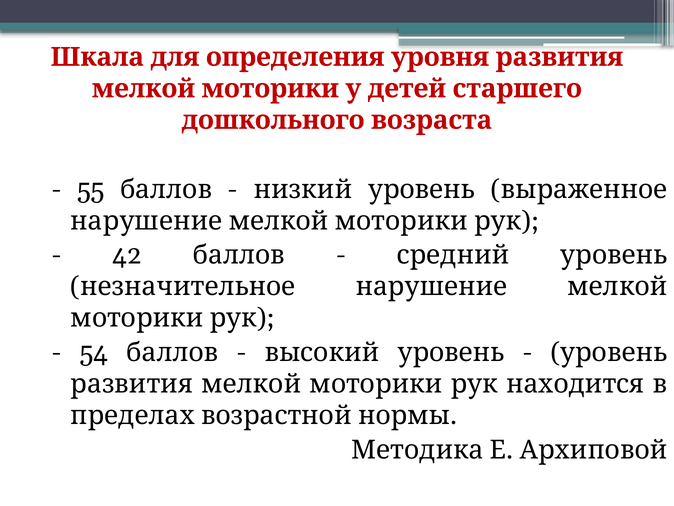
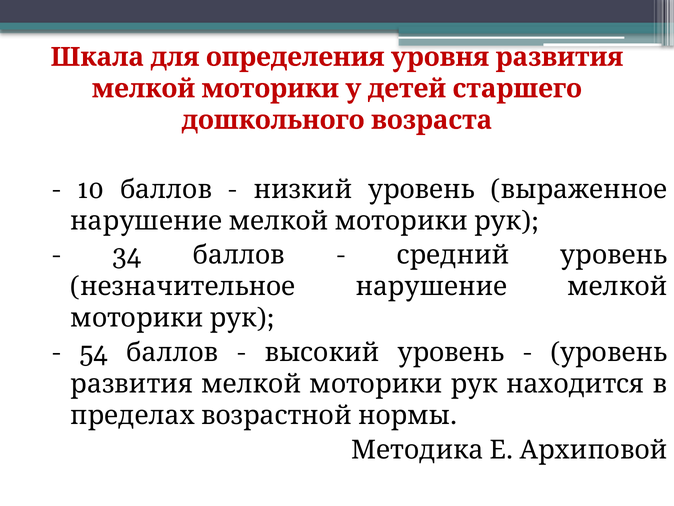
55: 55 -> 10
42: 42 -> 34
